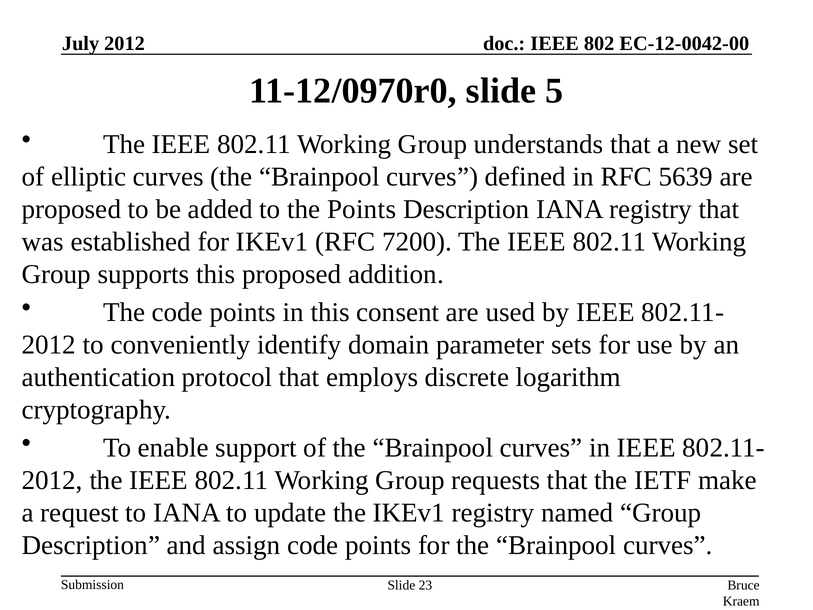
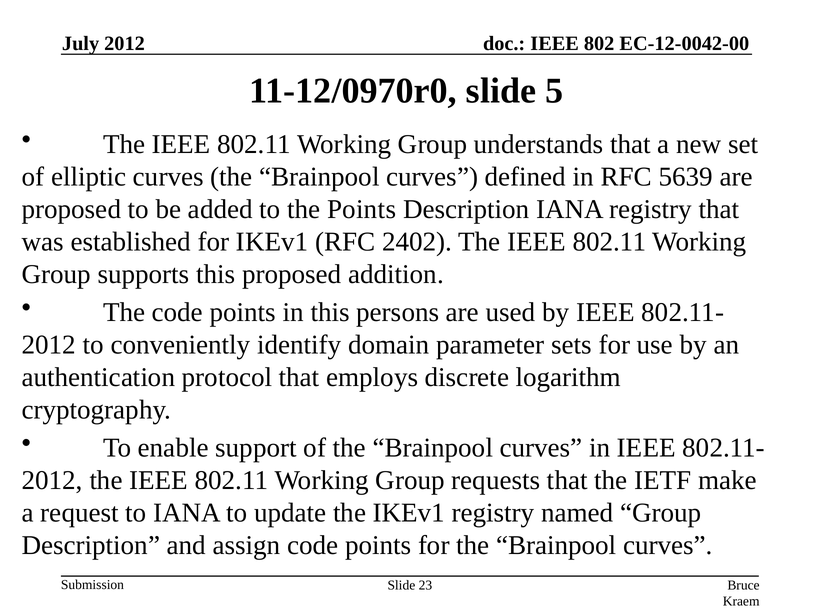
7200: 7200 -> 2402
consent: consent -> persons
